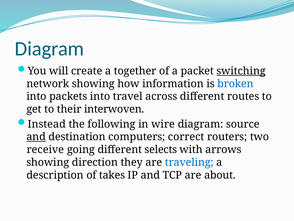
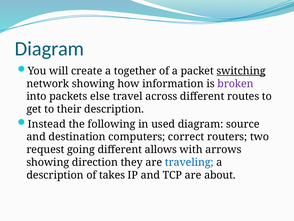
broken colour: blue -> purple
packets into: into -> else
their interwoven: interwoven -> description
wire: wire -> used
and at (36, 137) underline: present -> none
receive: receive -> request
selects: selects -> allows
